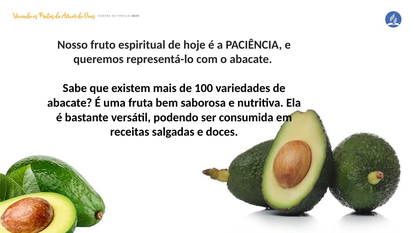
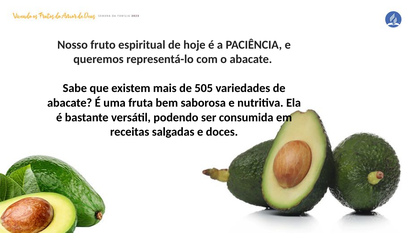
100: 100 -> 505
